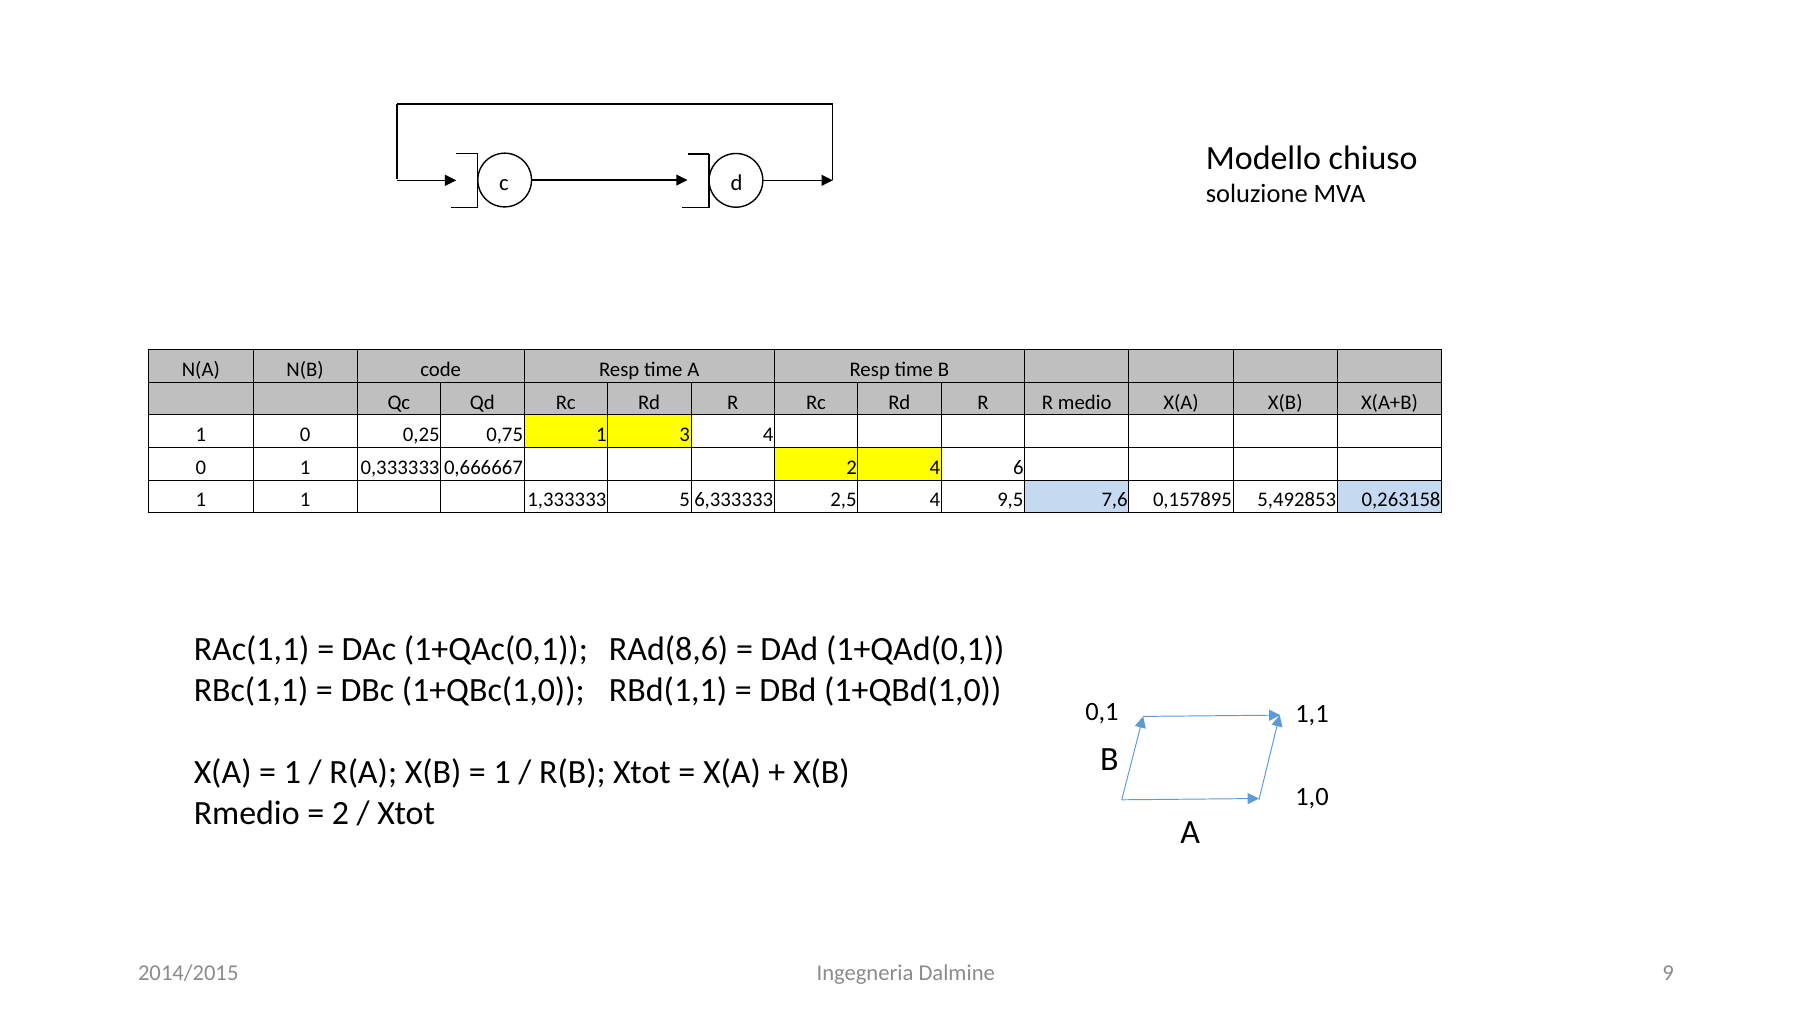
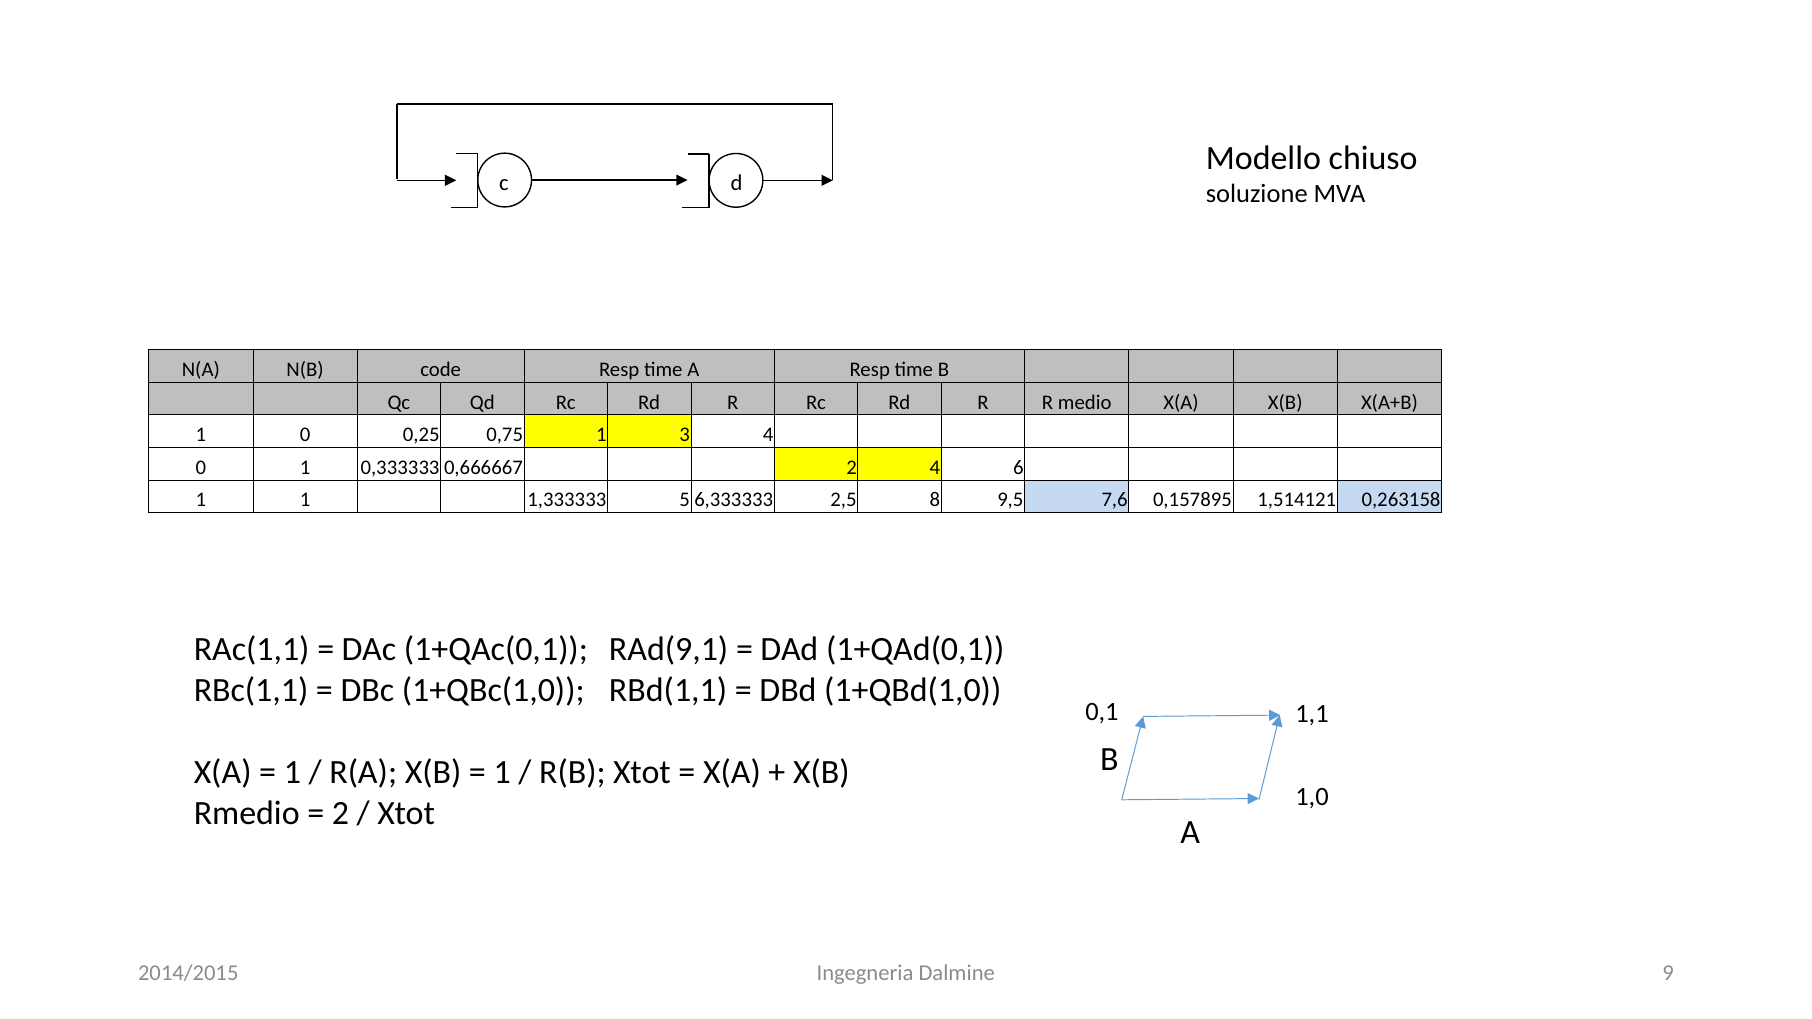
2,5 4: 4 -> 8
5,492853: 5,492853 -> 1,514121
RAd(8,6: RAd(8,6 -> RAd(9,1
